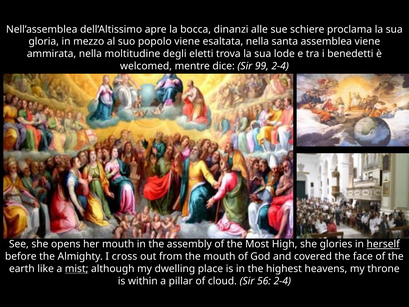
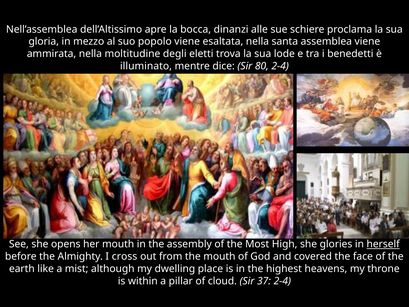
welcomed: welcomed -> illuminato
99: 99 -> 80
mist underline: present -> none
56: 56 -> 37
